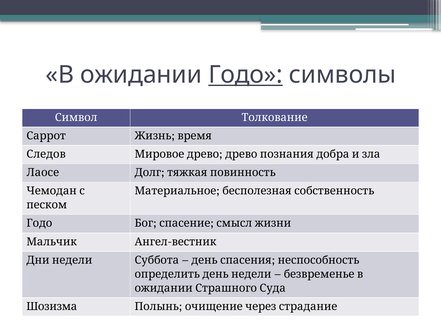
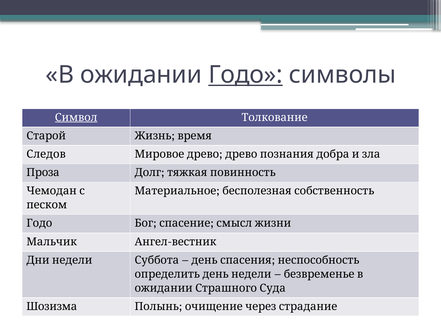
Символ underline: none -> present
Саррот: Саррот -> Старой
Лаосе: Лаосе -> Проза
